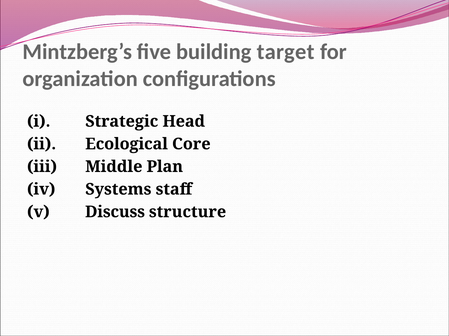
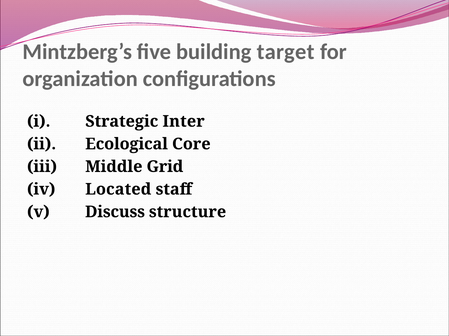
Head: Head -> Inter
Plan: Plan -> Grid
Systems: Systems -> Located
